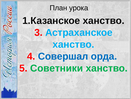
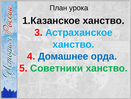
Совершал: Совершал -> Домашнее
